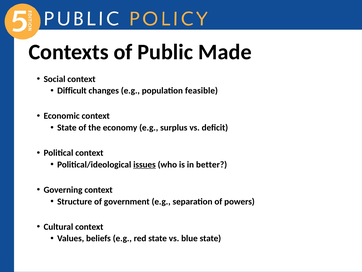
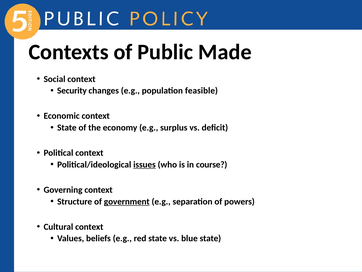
Difficult: Difficult -> Security
better: better -> course
government underline: none -> present
